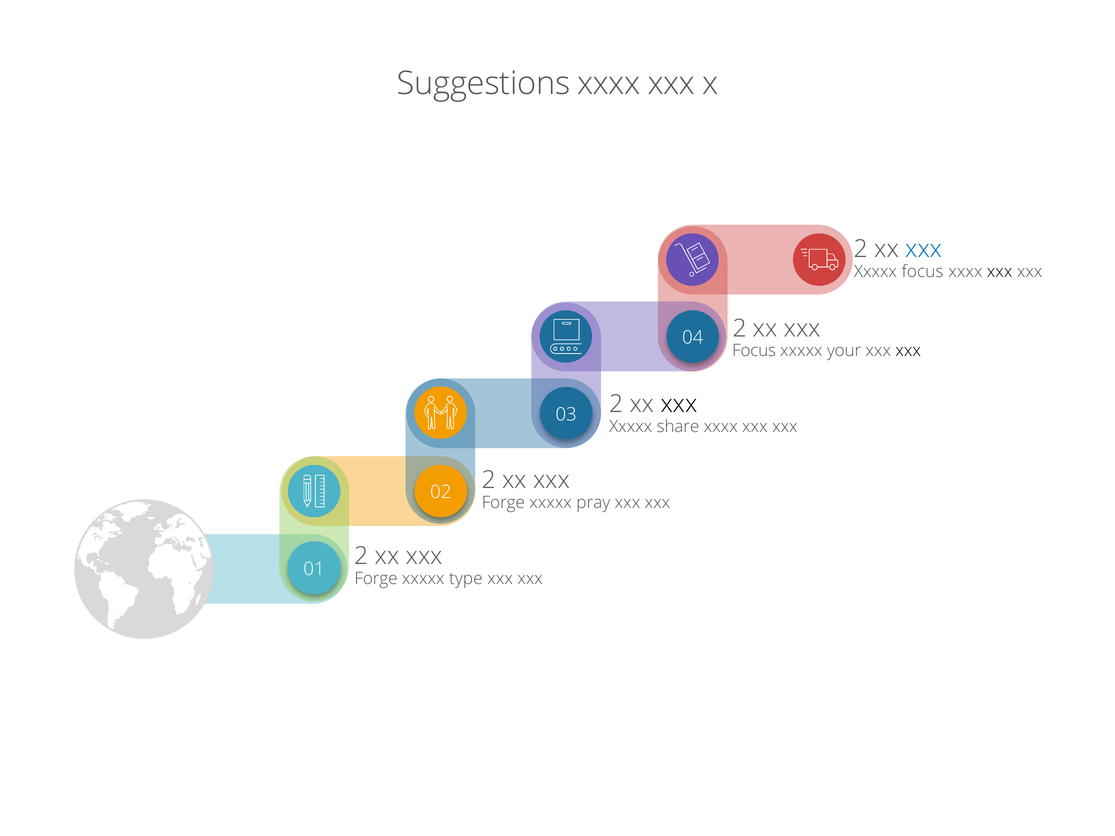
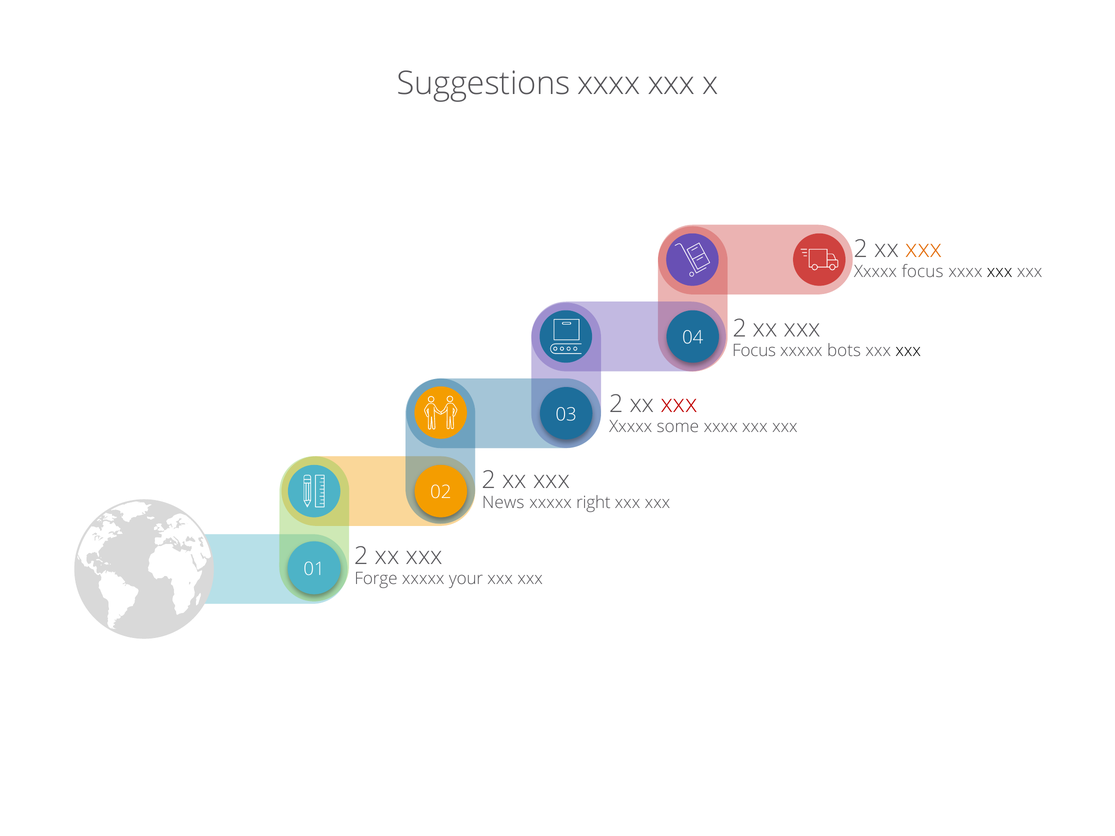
xxx at (924, 249) colour: blue -> orange
your: your -> bots
xxx at (679, 404) colour: black -> red
share: share -> some
Forge at (503, 503): Forge -> News
pray: pray -> right
type: type -> your
